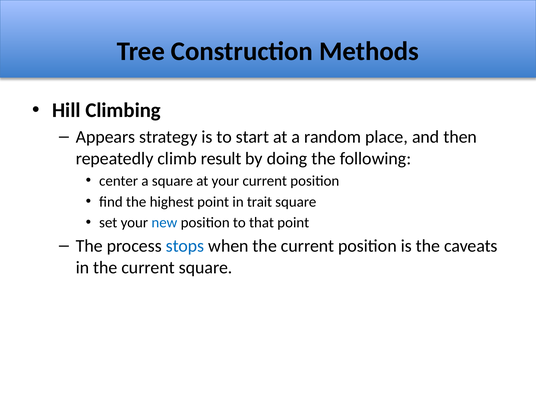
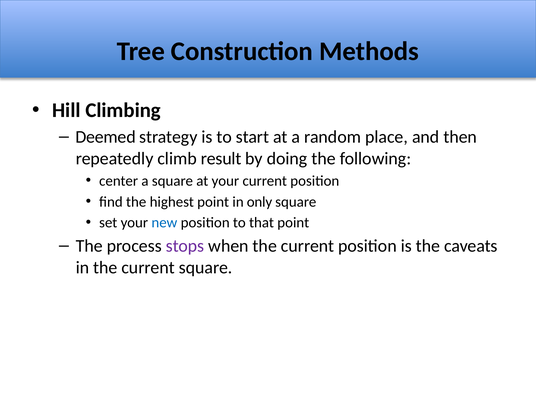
Appears: Appears -> Deemed
trait: trait -> only
stops colour: blue -> purple
